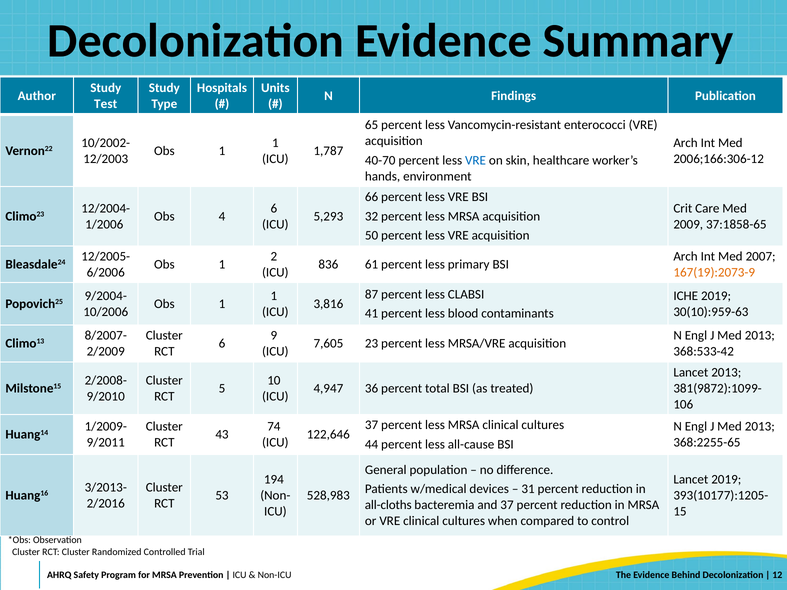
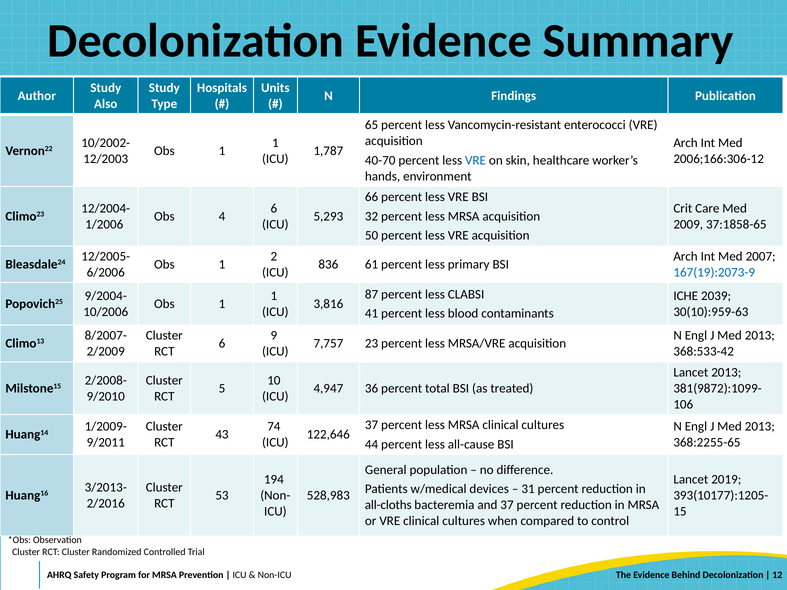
Test: Test -> Also
167(19):2073-9 colour: orange -> blue
ICHE 2019: 2019 -> 2039
7,605: 7,605 -> 7,757
